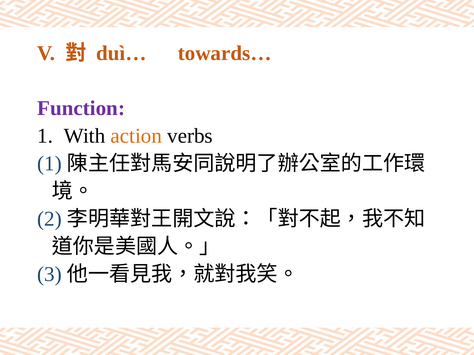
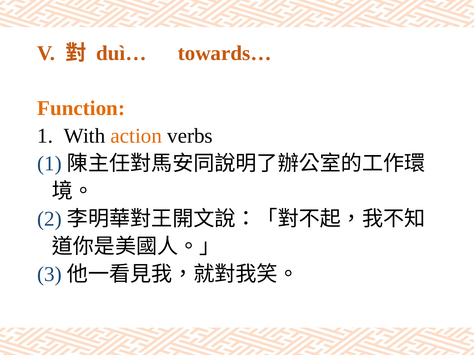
Function colour: purple -> orange
